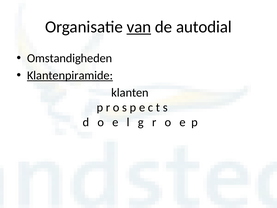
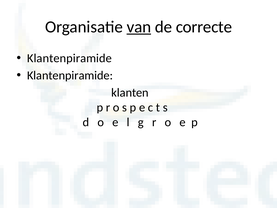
autodial: autodial -> correcte
Omstandigheden at (70, 58): Omstandigheden -> Klantenpiramide
Klantenpiramide at (70, 75) underline: present -> none
